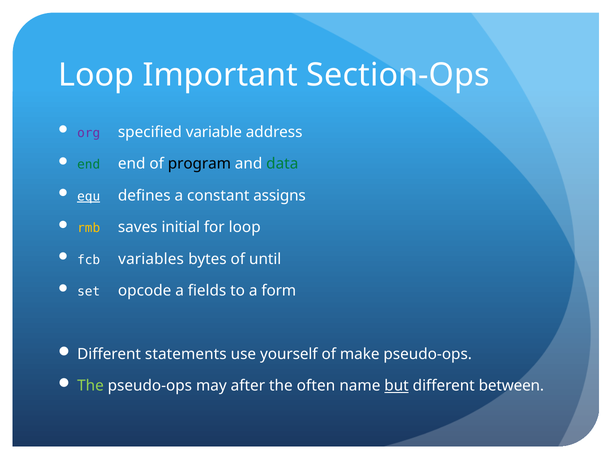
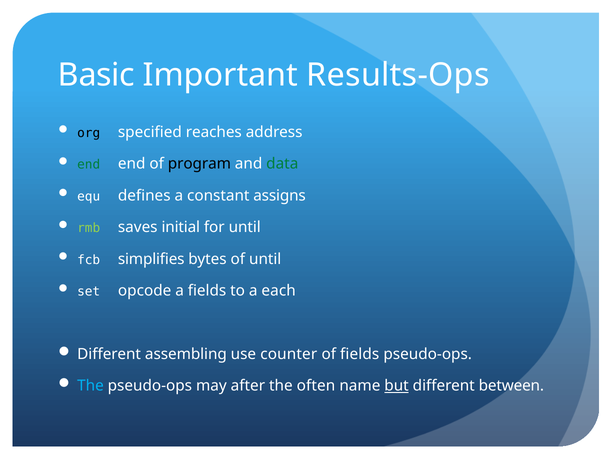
Loop at (96, 75): Loop -> Basic
Section-Ops: Section-Ops -> Results-Ops
org colour: purple -> black
variable: variable -> reaches
equ underline: present -> none
rmb colour: yellow -> light green
for loop: loop -> until
variables: variables -> simplifies
form: form -> each
statements: statements -> assembling
yourself: yourself -> counter
of make: make -> fields
The at (90, 386) colour: light green -> light blue
